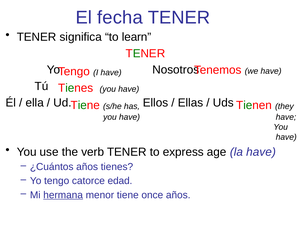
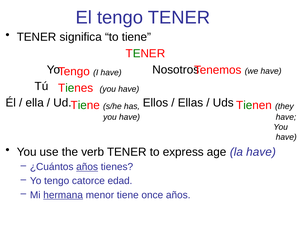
El fecha: fecha -> tengo
to learn: learn -> tiene
años at (87, 167) underline: none -> present
